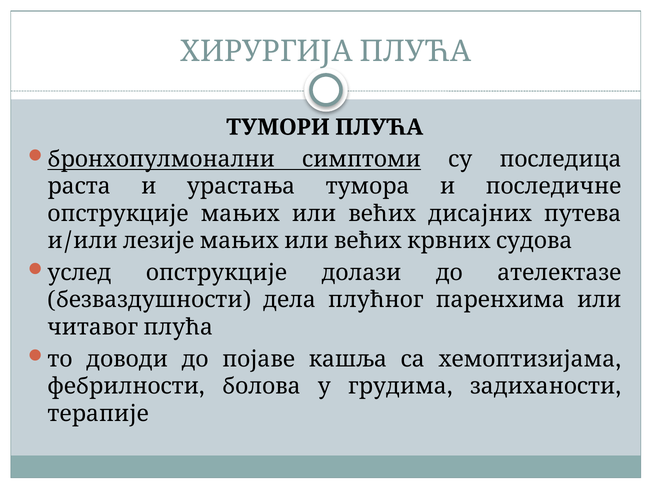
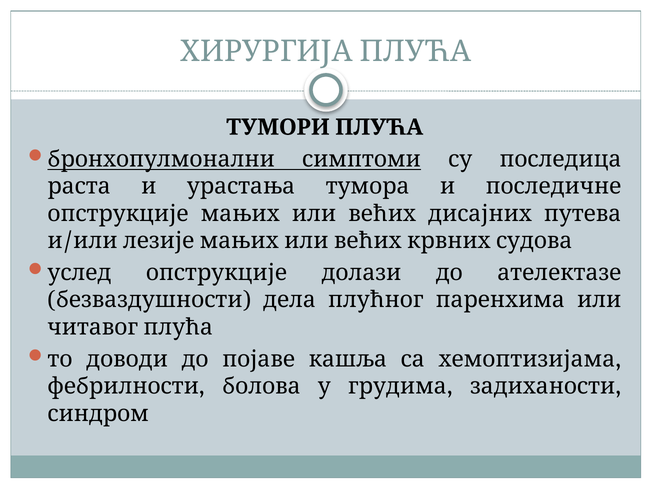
терапије: терапије -> синдром
